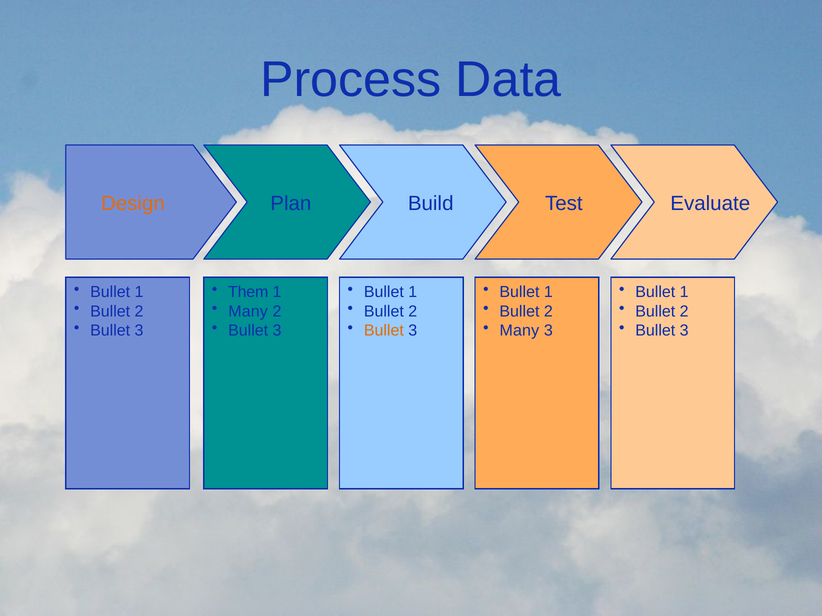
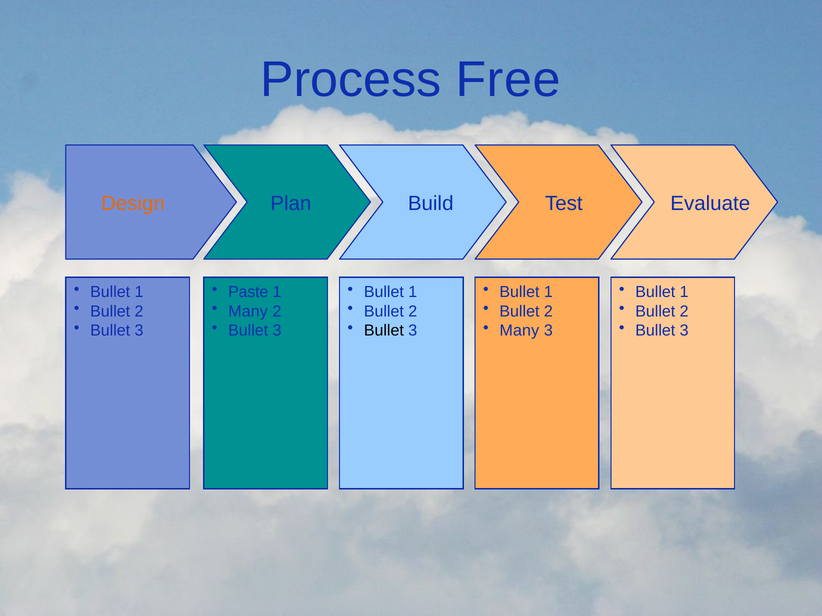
Data: Data -> Free
Them: Them -> Paste
Bullet at (384, 331) colour: orange -> black
